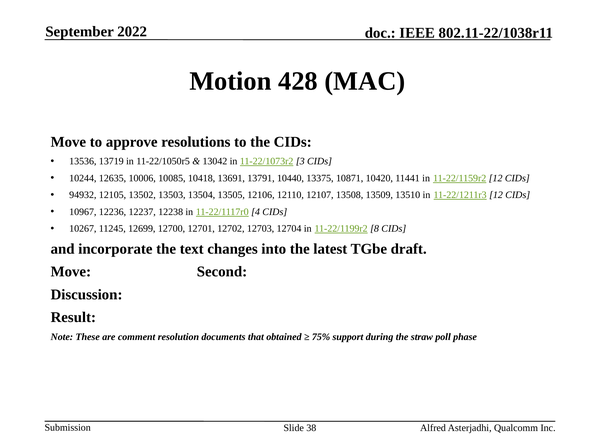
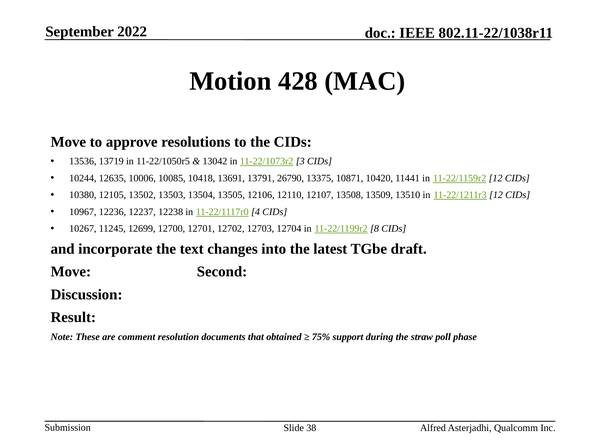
10440: 10440 -> 26790
94932: 94932 -> 10380
